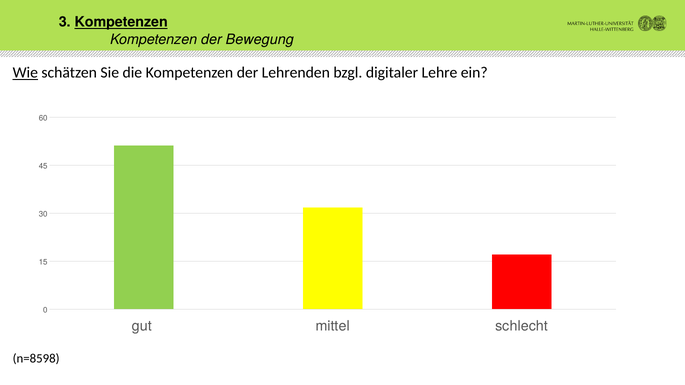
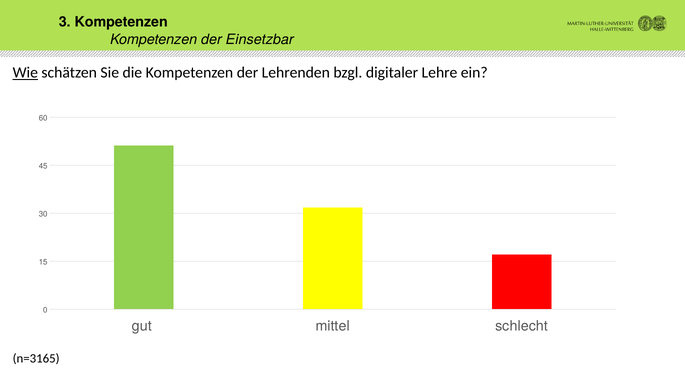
Kompetenzen at (121, 22) underline: present -> none
Bewegung: Bewegung -> Einsetzbar
n=8598: n=8598 -> n=3165
